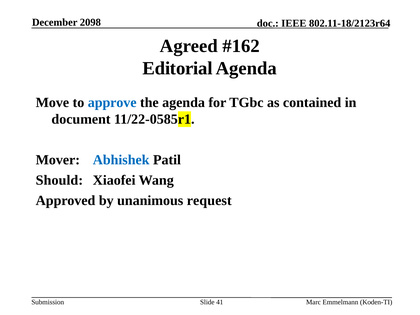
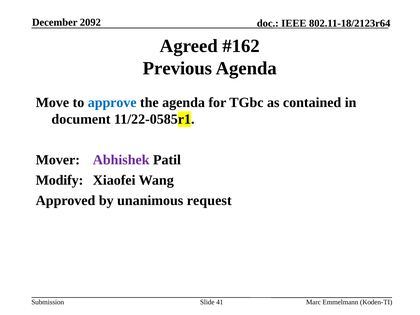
2098: 2098 -> 2092
Editorial: Editorial -> Previous
Abhishek colour: blue -> purple
Should: Should -> Modify
